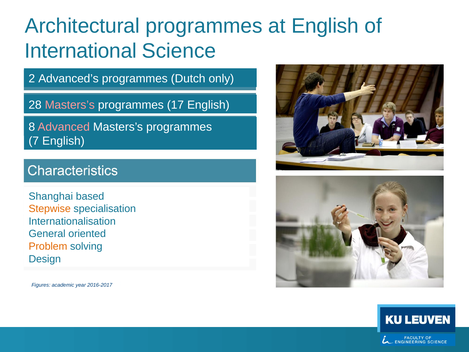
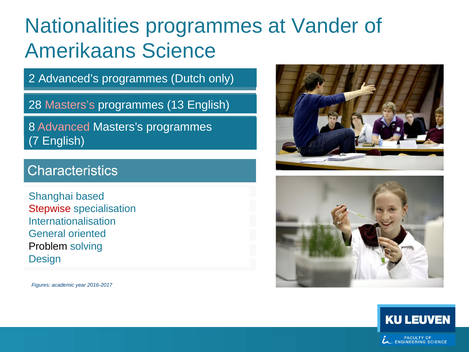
Architectural: Architectural -> Nationalities
at English: English -> Vander
International: International -> Amerikaans
17: 17 -> 13
Stepwise colour: orange -> red
Problem colour: orange -> black
